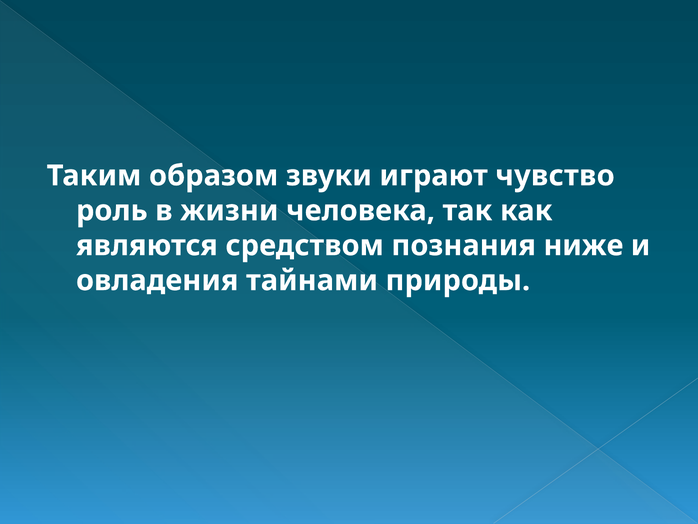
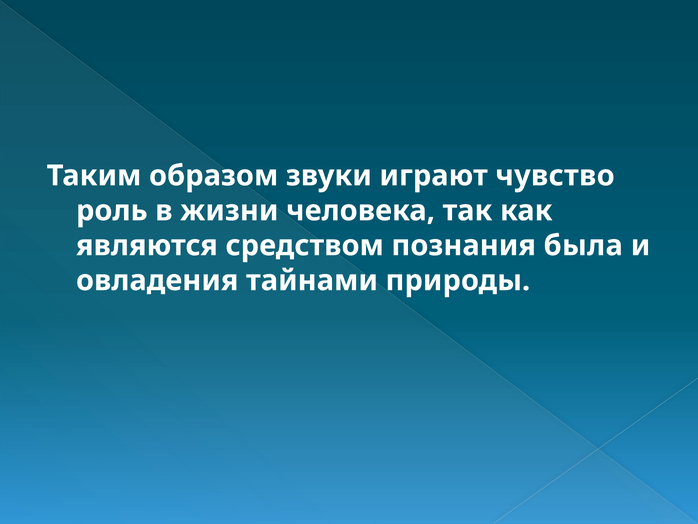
ниже: ниже -> была
